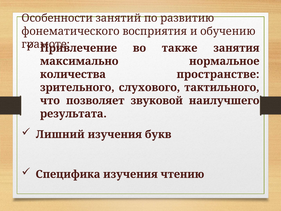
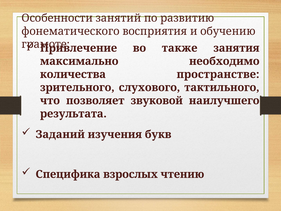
нормальное: нормальное -> необходимо
Лишний: Лишний -> Заданий
Специфика изучения: изучения -> взрослых
